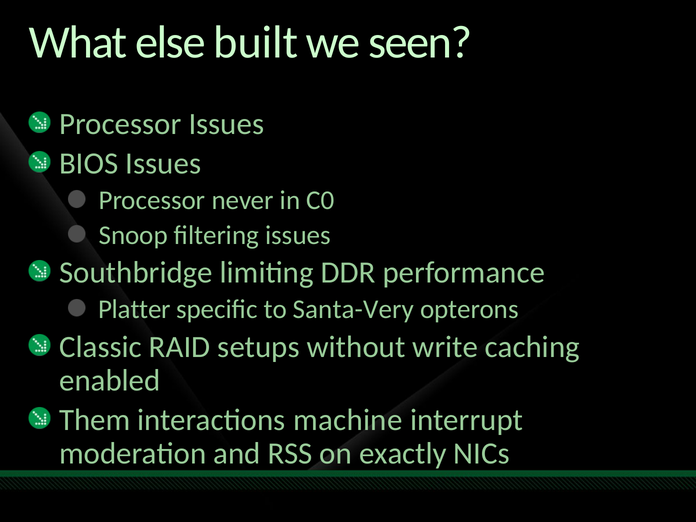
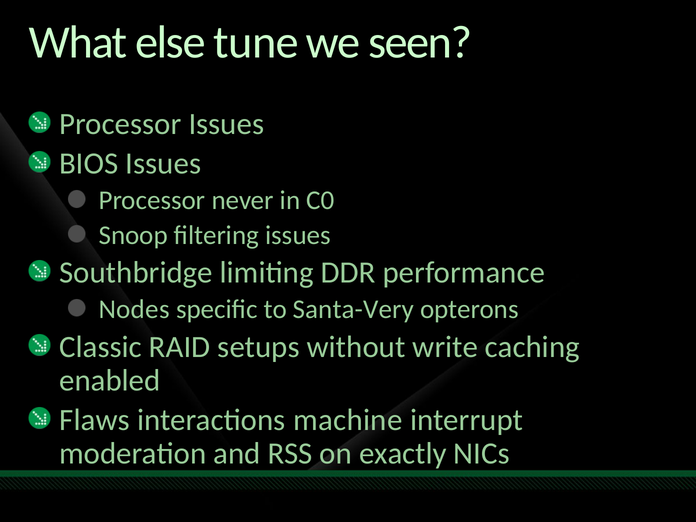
built: built -> tune
Platter: Platter -> Nodes
Them: Them -> Flaws
